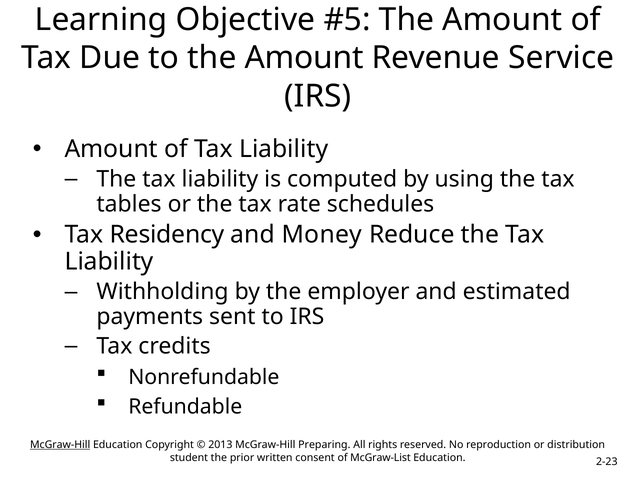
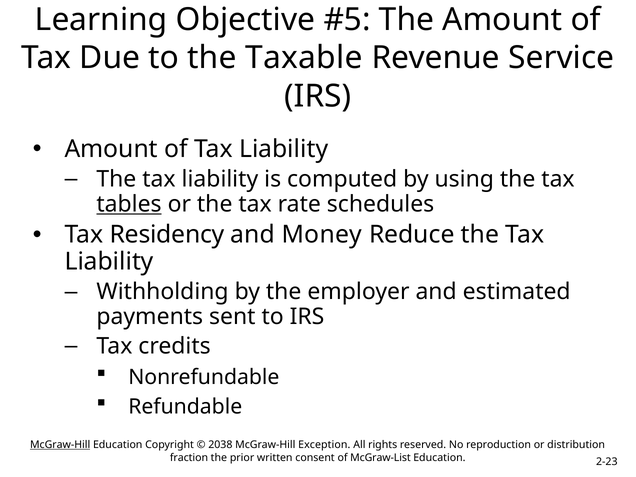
to the Amount: Amount -> Taxable
tables underline: none -> present
2013: 2013 -> 2038
Preparing: Preparing -> Exception
student: student -> fraction
